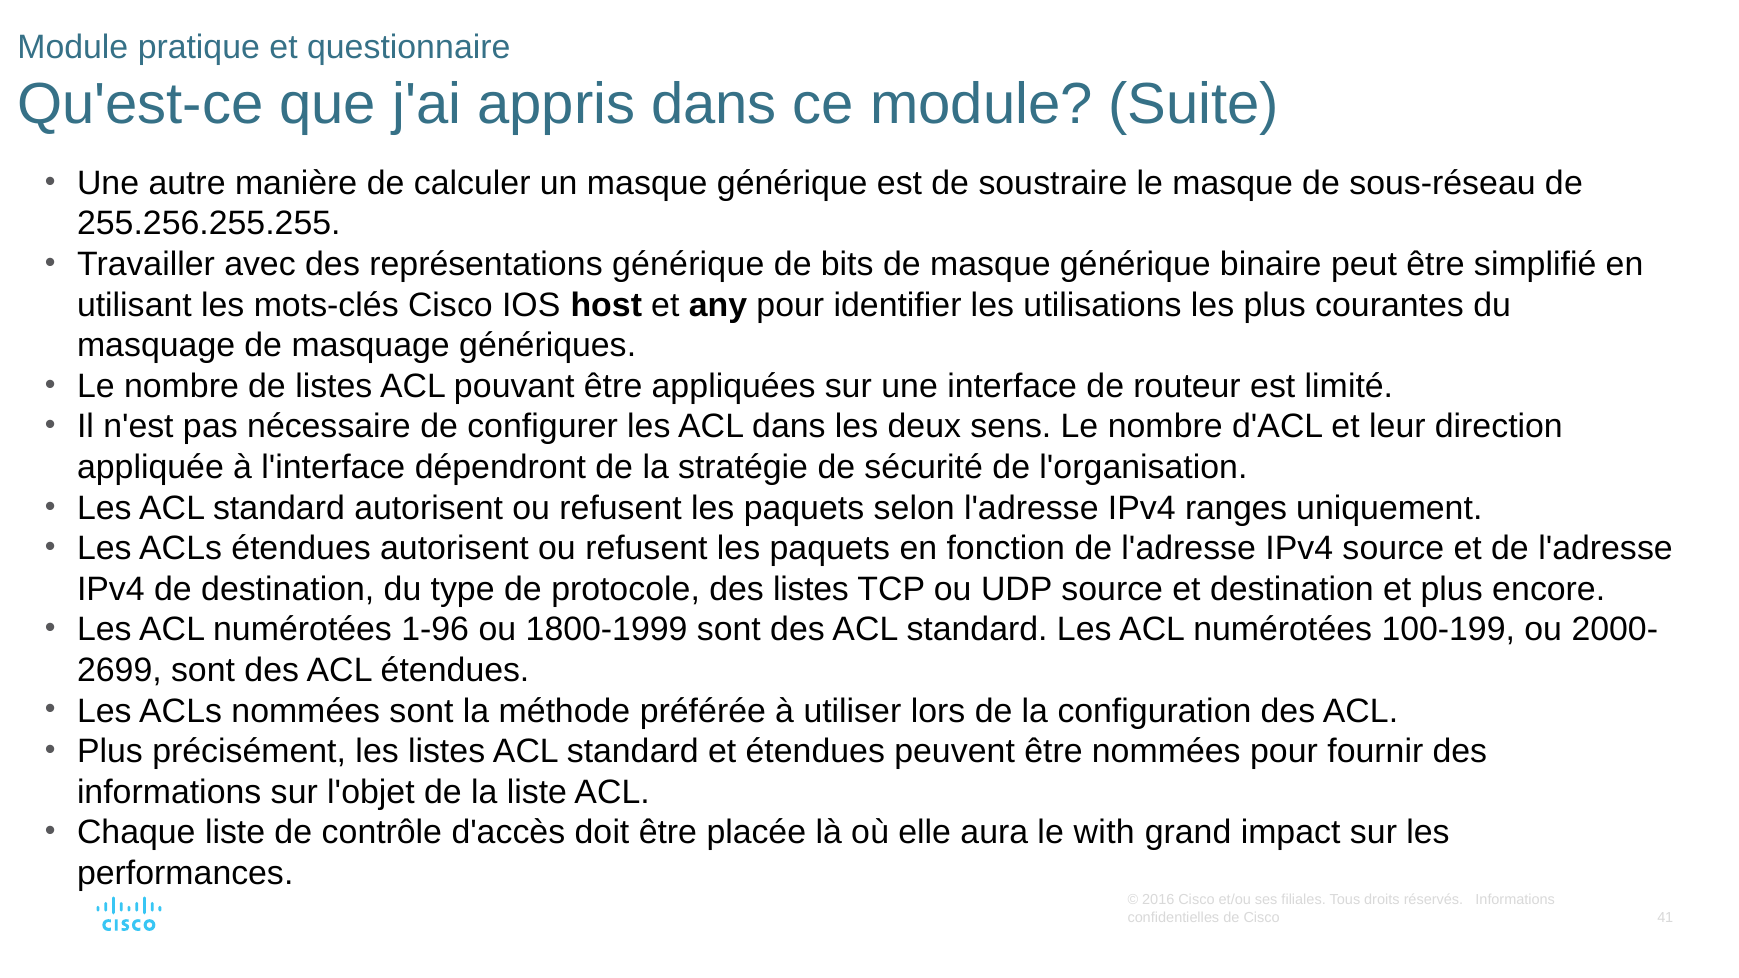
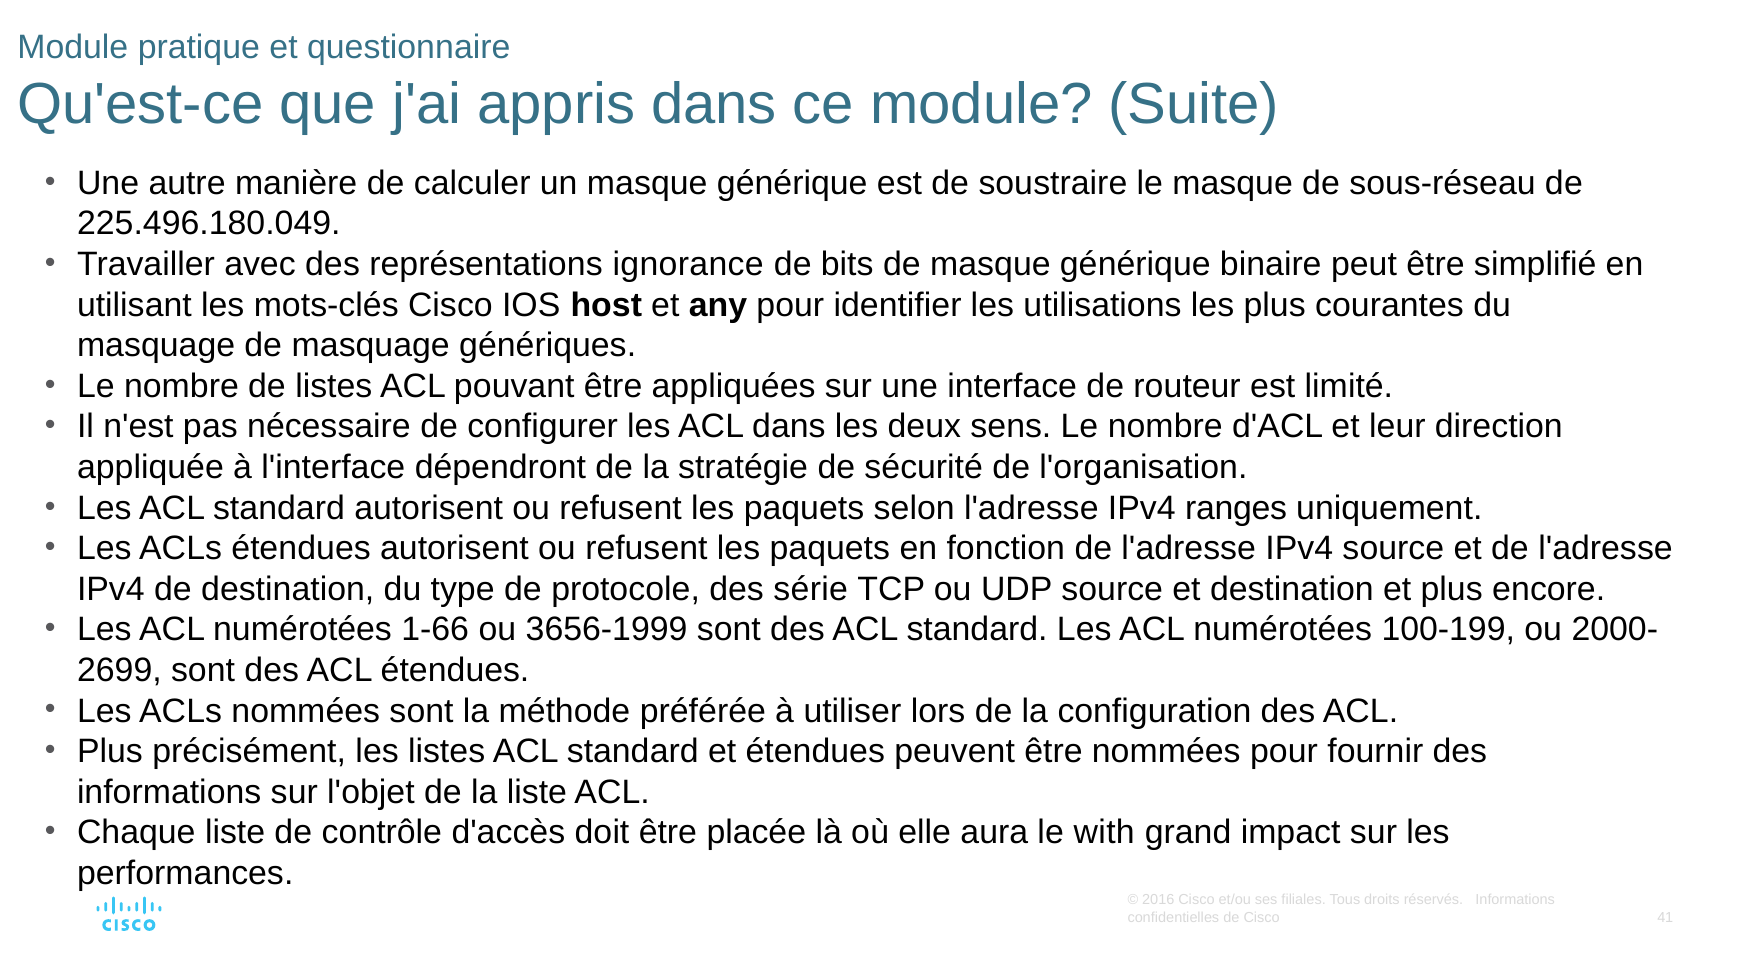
255.256.255.255: 255.256.255.255 -> 225.496.180.049
représentations générique: générique -> ignorance
des listes: listes -> série
1-96: 1-96 -> 1-66
1800-1999: 1800-1999 -> 3656-1999
